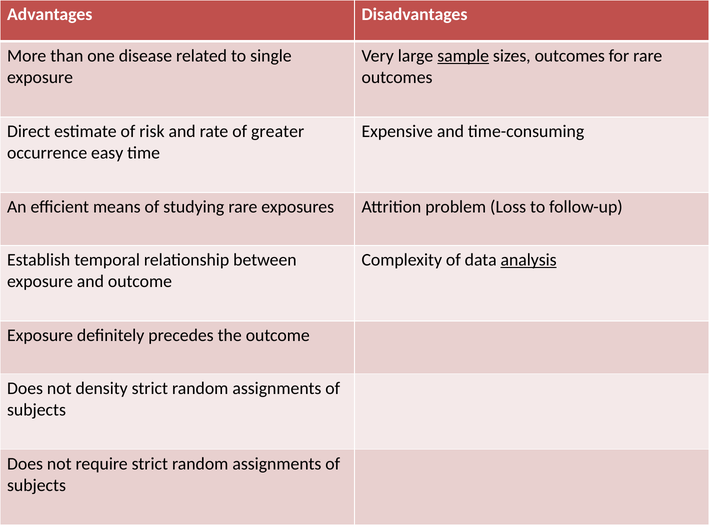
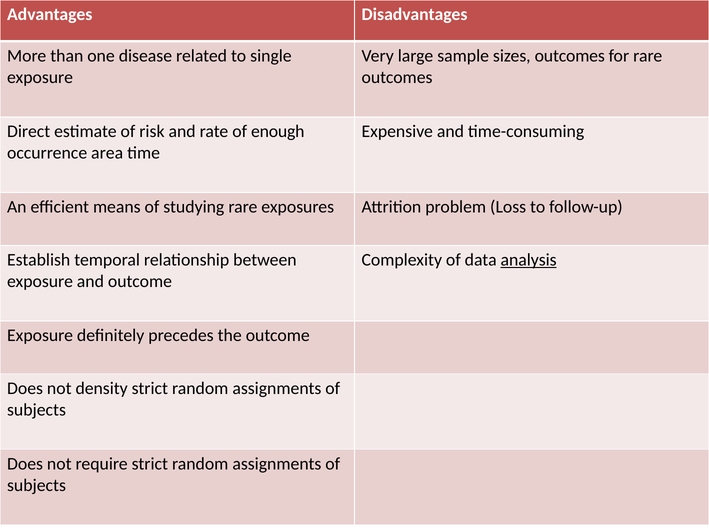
sample underline: present -> none
greater: greater -> enough
easy: easy -> area
